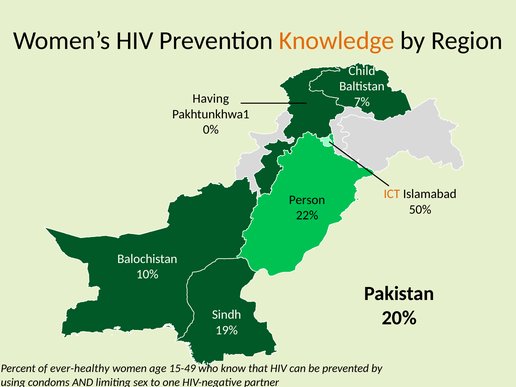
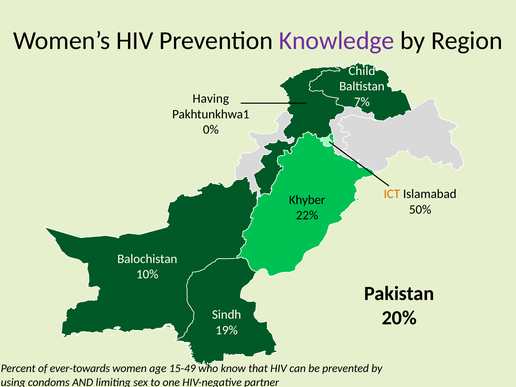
Knowledge colour: orange -> purple
Person: Person -> Khyber
ever-healthy: ever-healthy -> ever-towards
